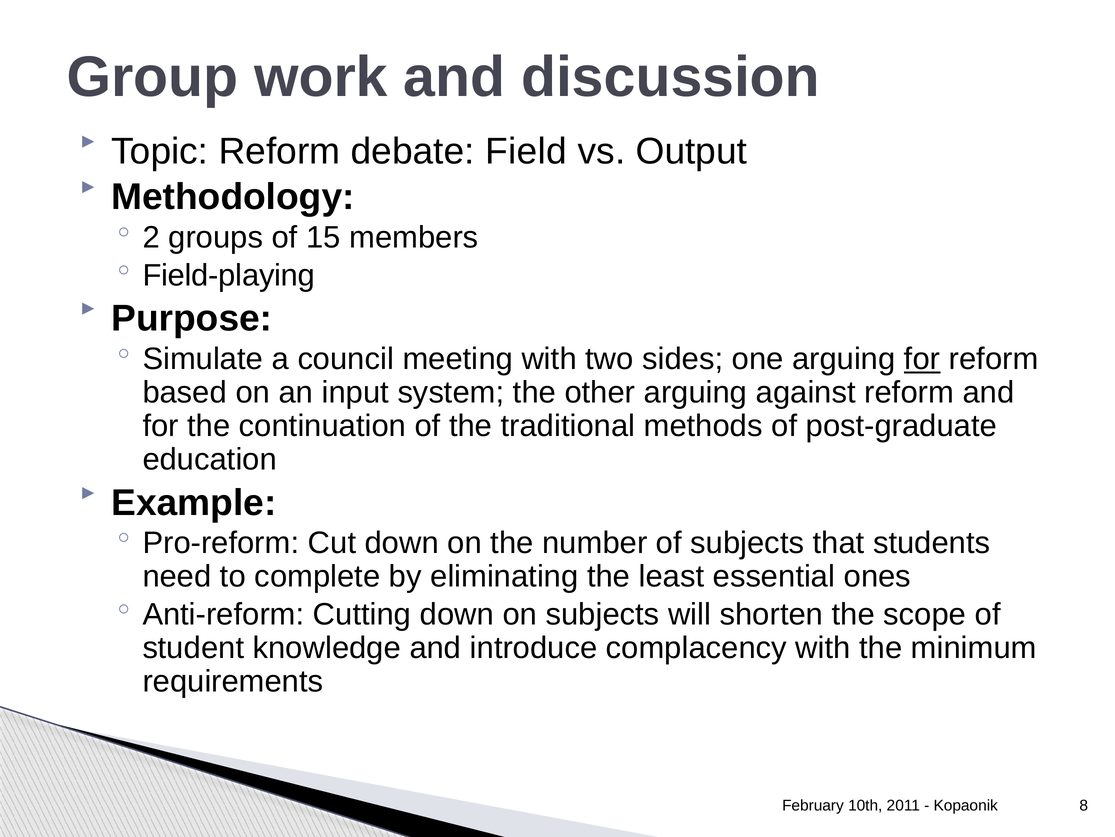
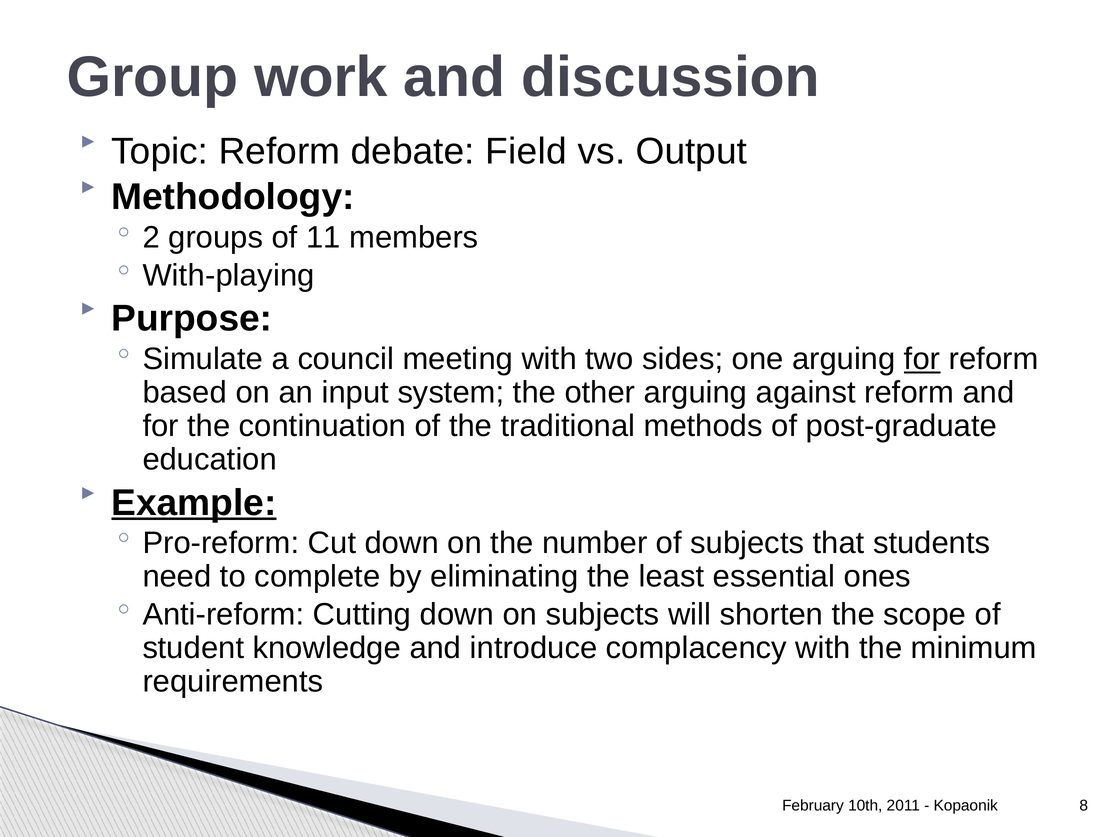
15: 15 -> 11
Field-playing: Field-playing -> With-playing
Example underline: none -> present
